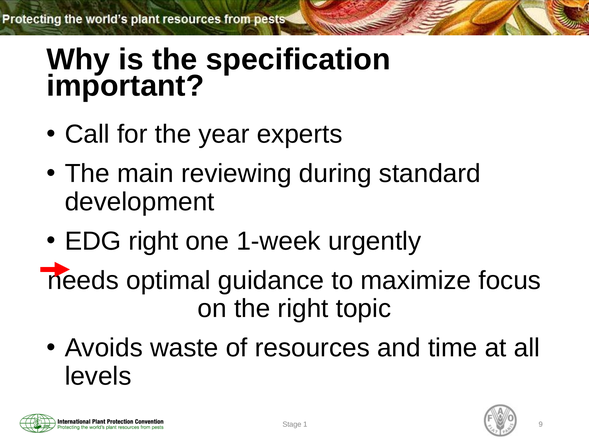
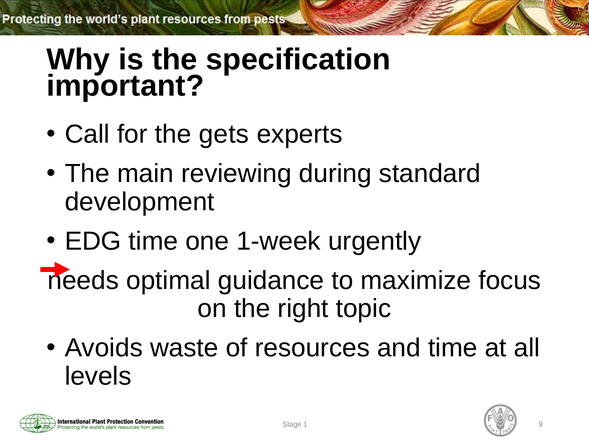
year: year -> gets
EDG right: right -> time
